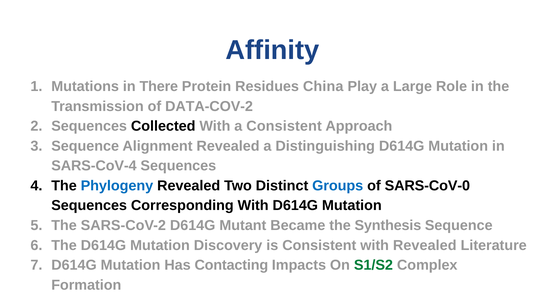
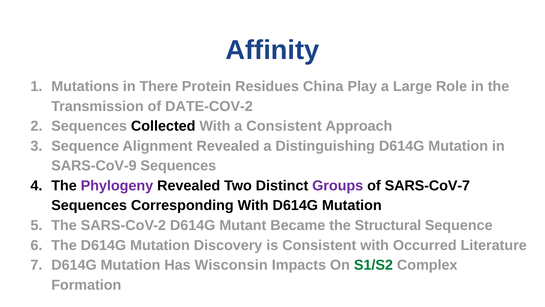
DATA-COV-2: DATA-COV-2 -> DATE-COV-2
SARS-CoV-4: SARS-CoV-4 -> SARS-CoV-9
Phylogeny colour: blue -> purple
Groups colour: blue -> purple
SARS-CoV-0: SARS-CoV-0 -> SARS-CoV-7
Synthesis: Synthesis -> Structural
with Revealed: Revealed -> Occurred
Contacting: Contacting -> Wisconsin
